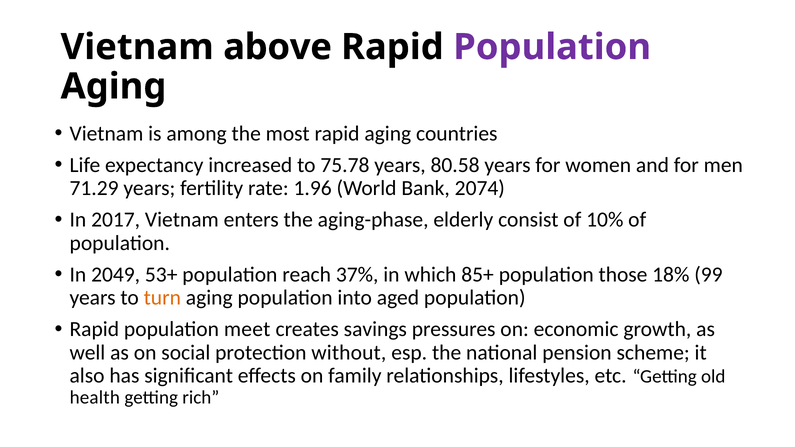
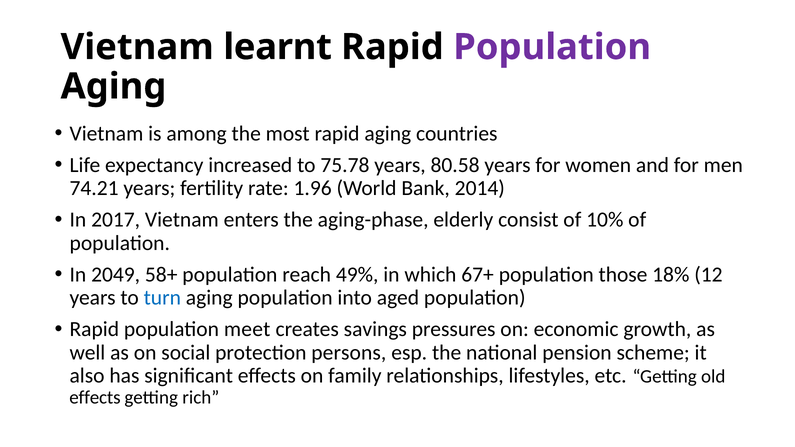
above: above -> learnt
71.29: 71.29 -> 74.21
2074: 2074 -> 2014
53+: 53+ -> 58+
37%: 37% -> 49%
85+: 85+ -> 67+
99: 99 -> 12
turn colour: orange -> blue
without: without -> persons
health at (95, 398): health -> effects
